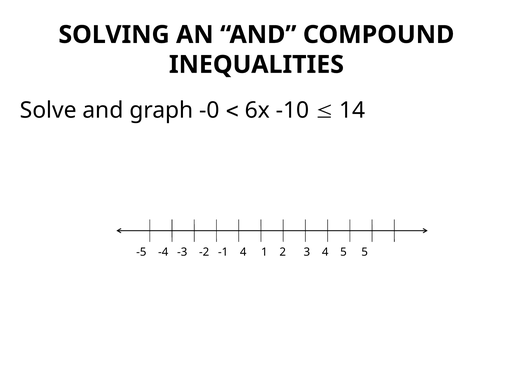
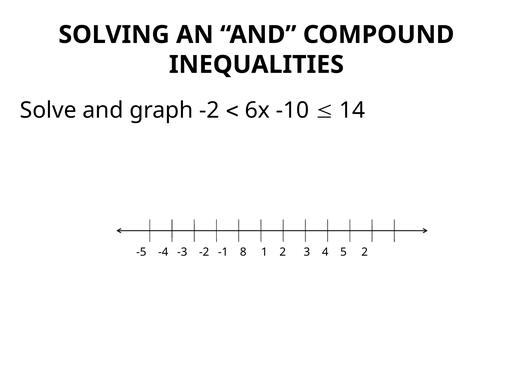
graph -0: -0 -> -2
-1 4: 4 -> 8
5 5: 5 -> 2
